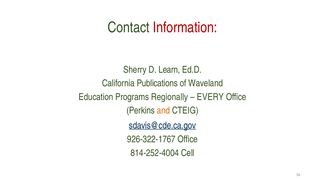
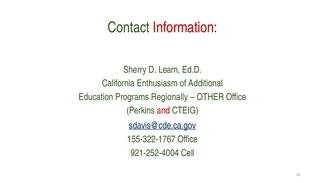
Publications: Publications -> Enthusiasm
Waveland: Waveland -> Additional
EVERY: EVERY -> OTHER
and colour: orange -> red
926-322-1767: 926-322-1767 -> 155-322-1767
814-252-4004: 814-252-4004 -> 921-252-4004
